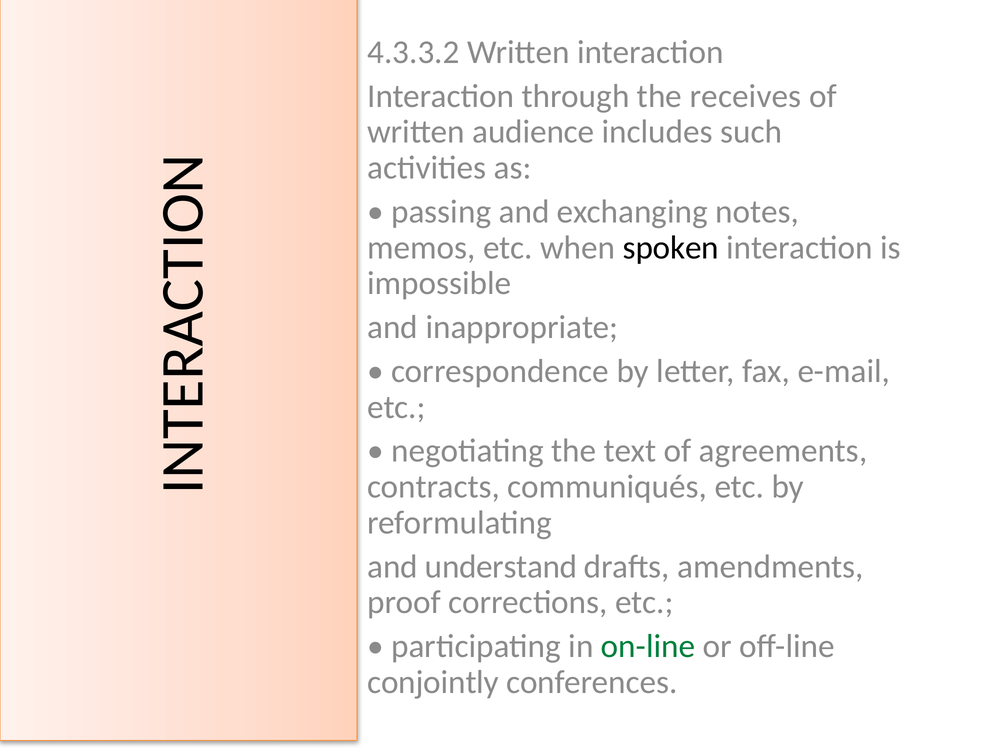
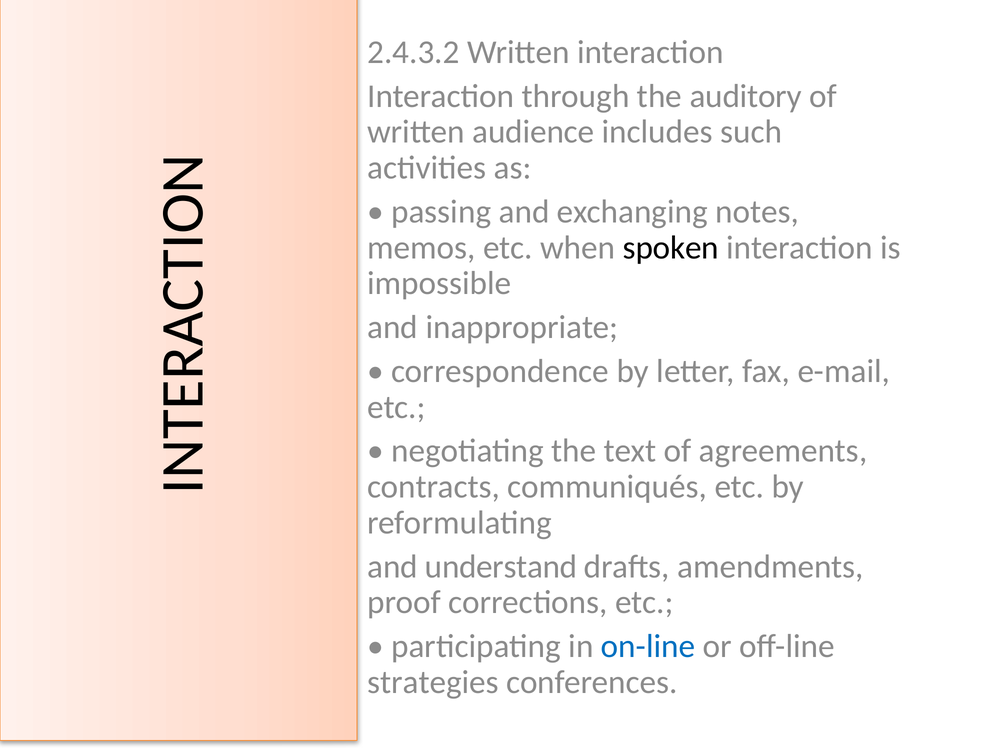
4.3.3.2: 4.3.3.2 -> 2.4.3.2
receives: receives -> auditory
on-line colour: green -> blue
conjointly: conjointly -> strategies
